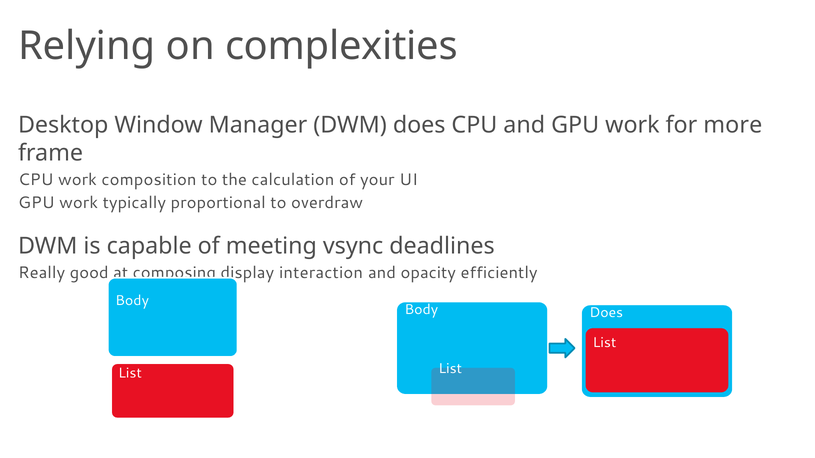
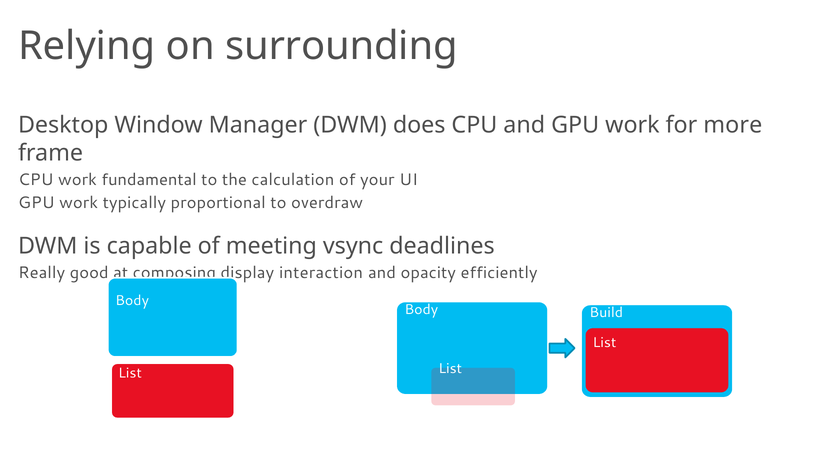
complexities: complexities -> surrounding
composition: composition -> fundamental
Does at (606, 313): Does -> Build
